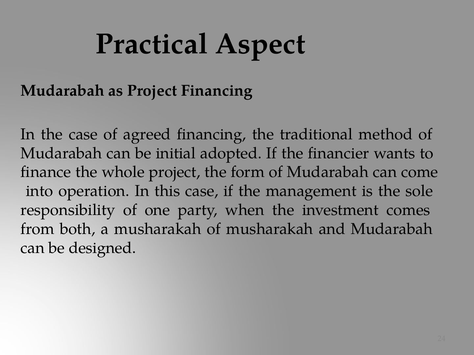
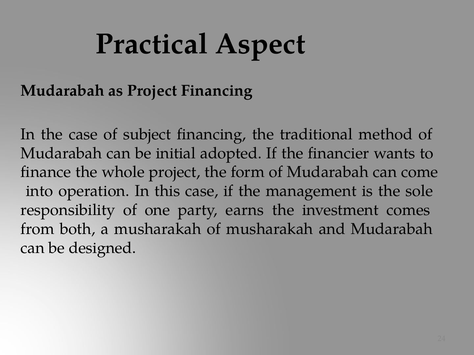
agreed: agreed -> subject
when: when -> earns
